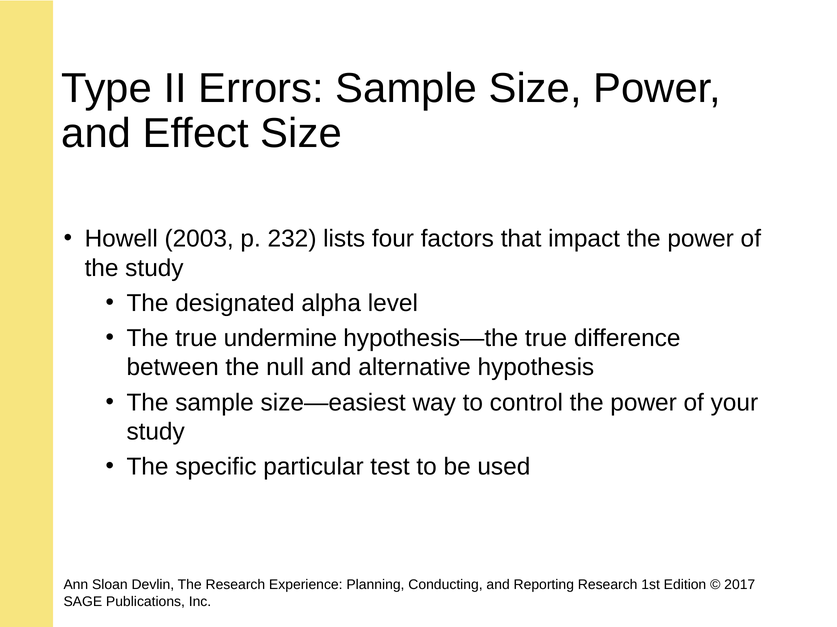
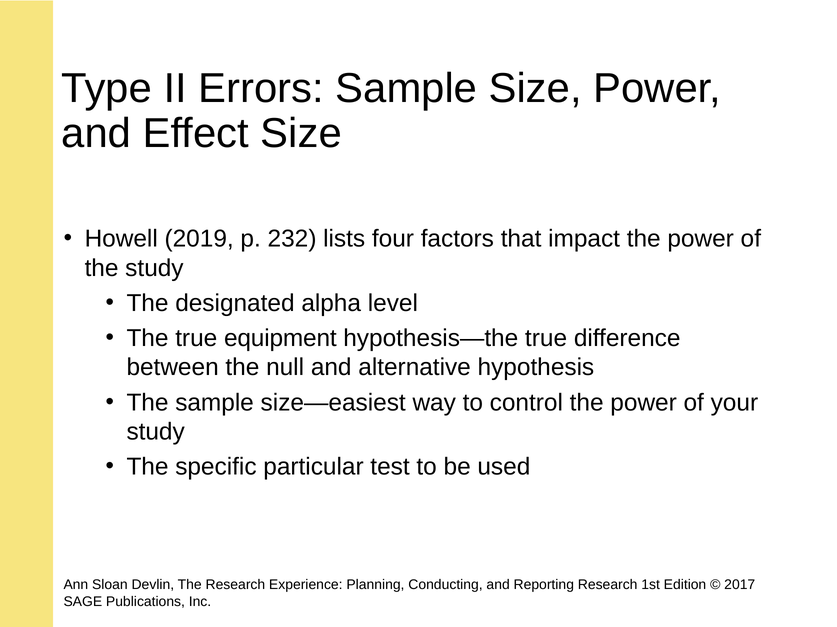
2003: 2003 -> 2019
undermine: undermine -> equipment
